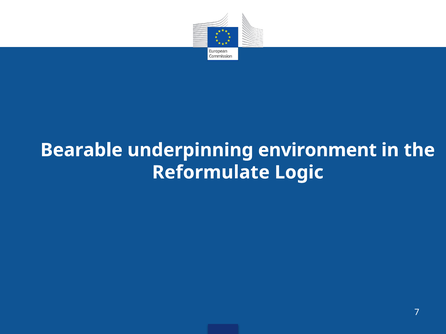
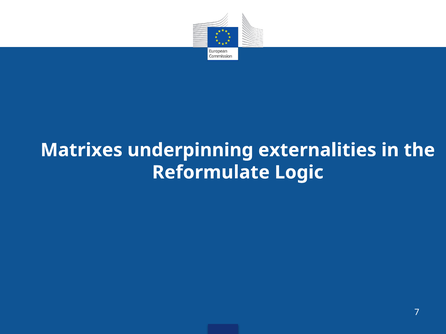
Bearable: Bearable -> Matrixes
environment: environment -> externalities
